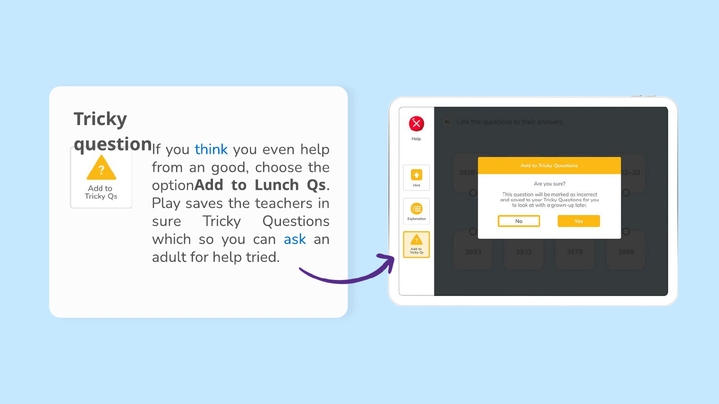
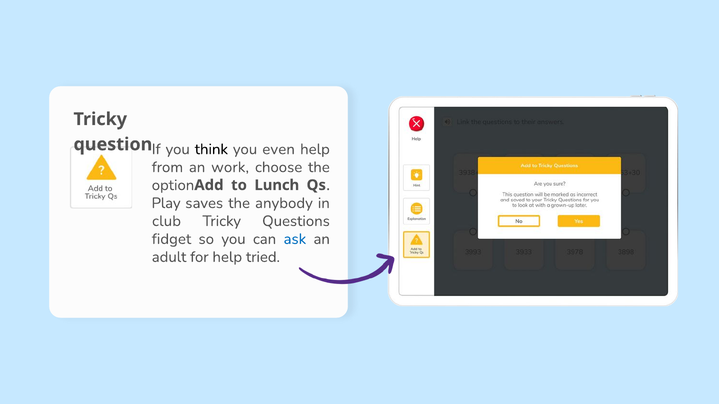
think colour: blue -> black
good: good -> work
teachers: teachers -> anybody
sure: sure -> club
which: which -> fidget
